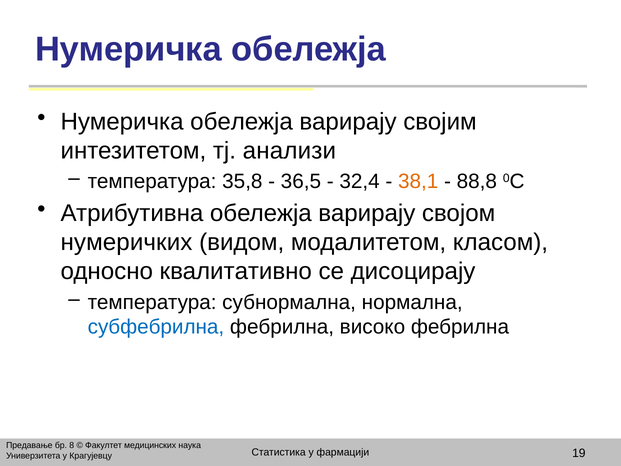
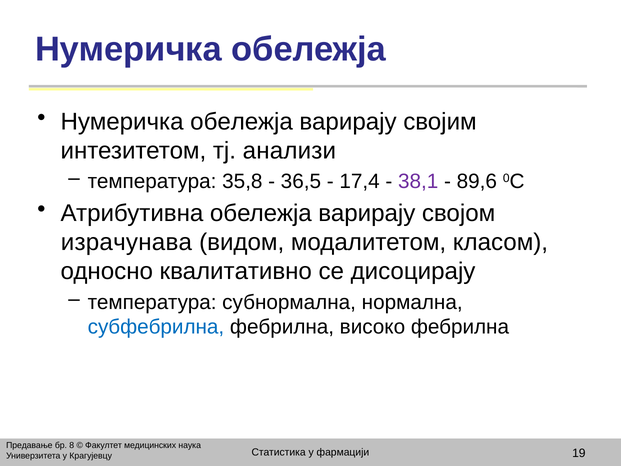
32,4: 32,4 -> 17,4
38,1 colour: orange -> purple
88,8: 88,8 -> 89,6
нумеричких: нумеричких -> израчунава
